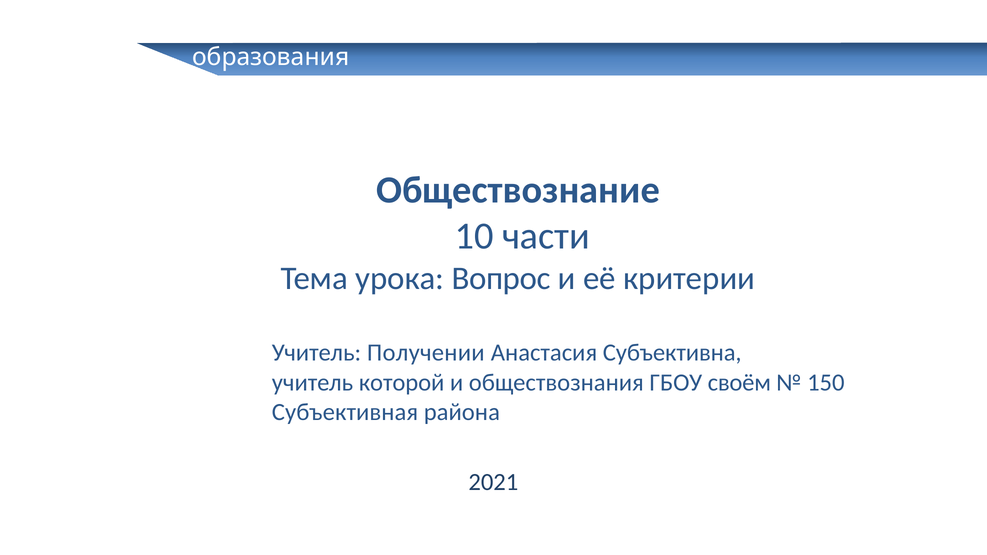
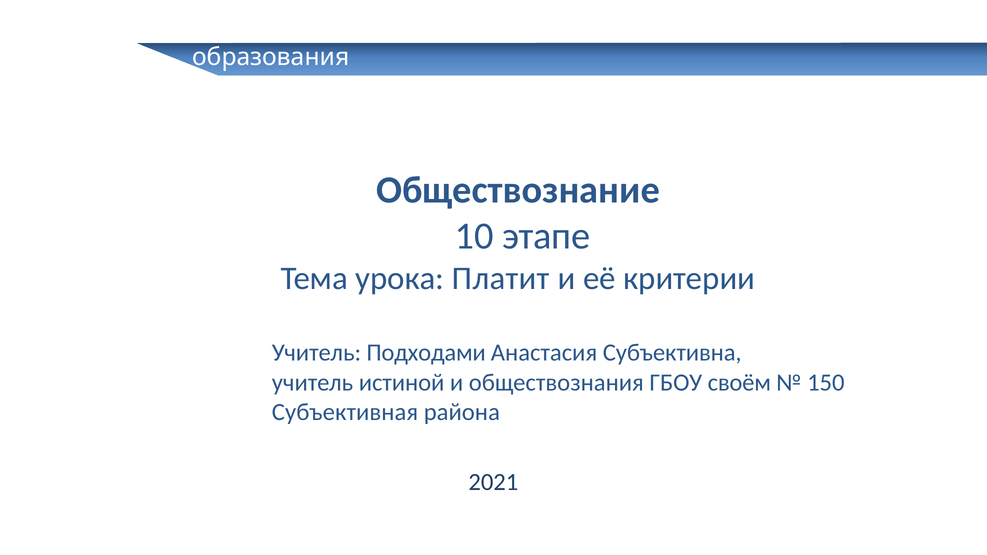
части: части -> этапе
Вопрос: Вопрос -> Платит
Получении: Получении -> Подходами
которой: которой -> истиной
